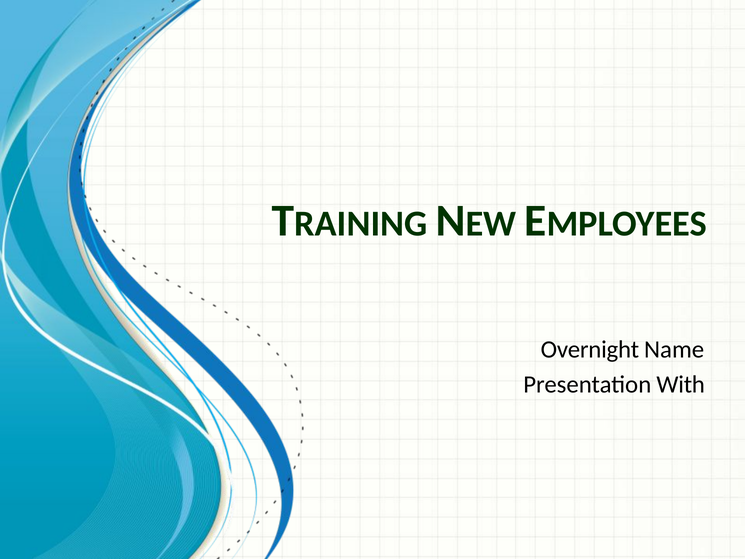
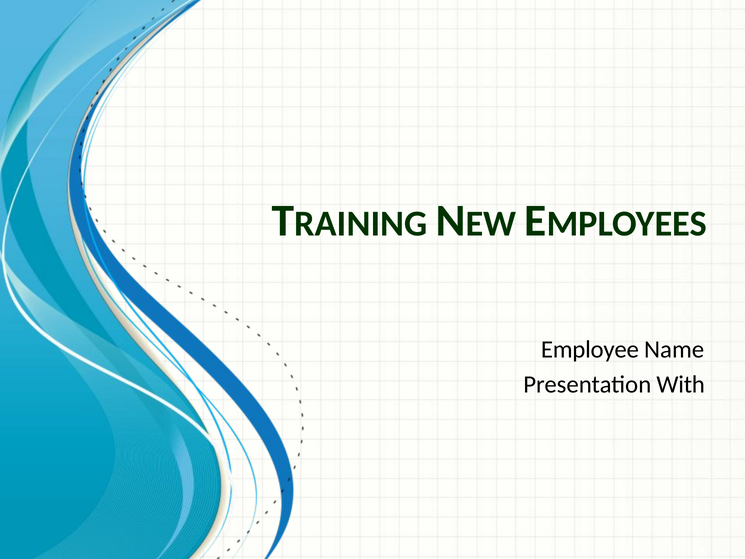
Overnight: Overnight -> Employee
